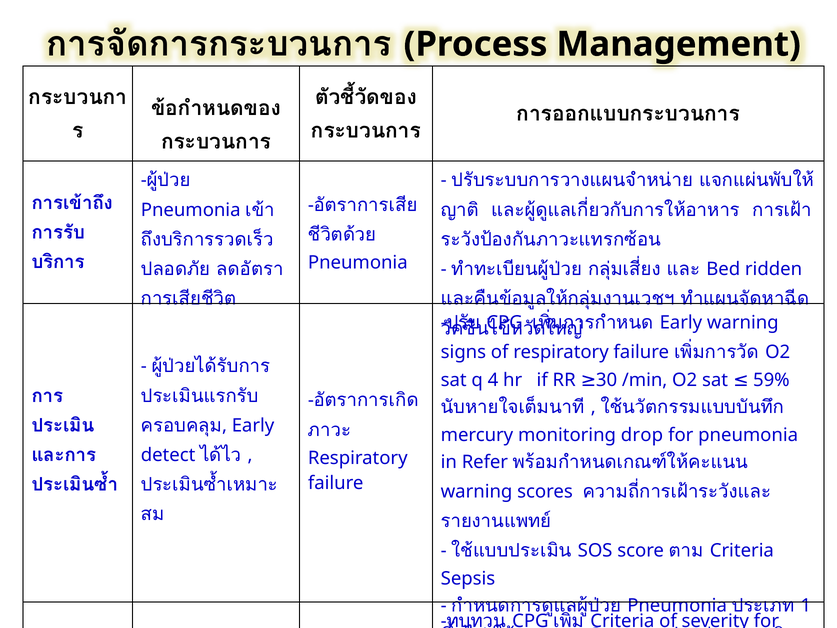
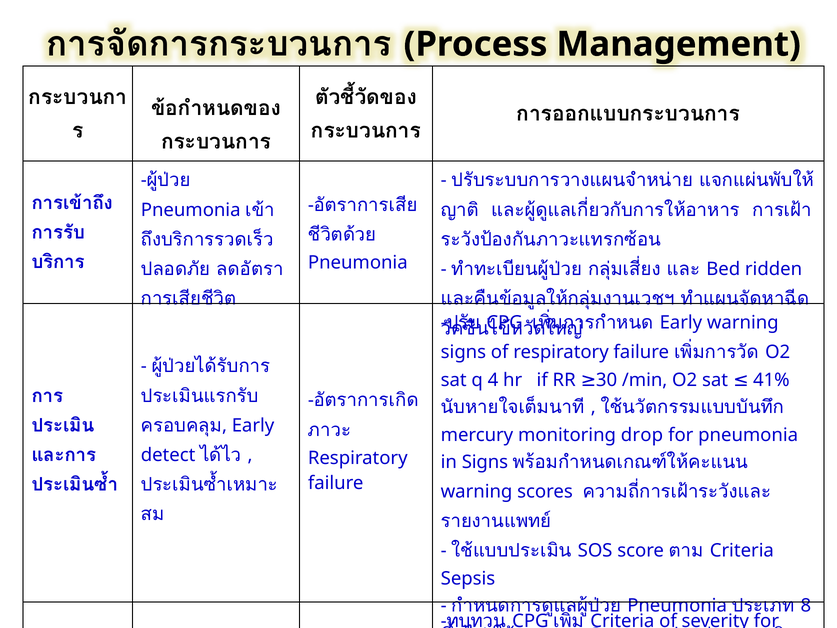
59%: 59% -> 41%
in Refer: Refer -> Signs
1: 1 -> 8
